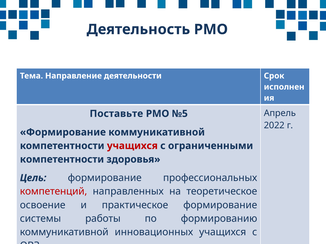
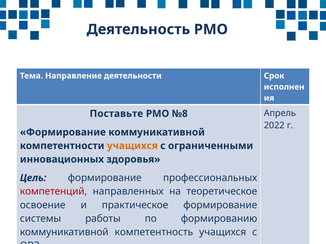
№5: №5 -> №8
учащихся at (132, 146) colour: red -> orange
компетентности at (62, 160): компетентности -> инновационных
инновационных: инновационных -> компетентность
